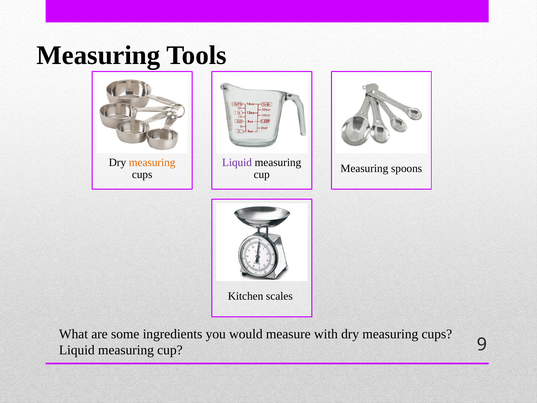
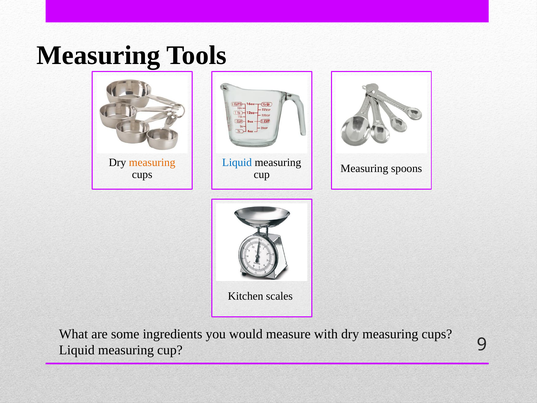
Liquid at (237, 162) colour: purple -> blue
